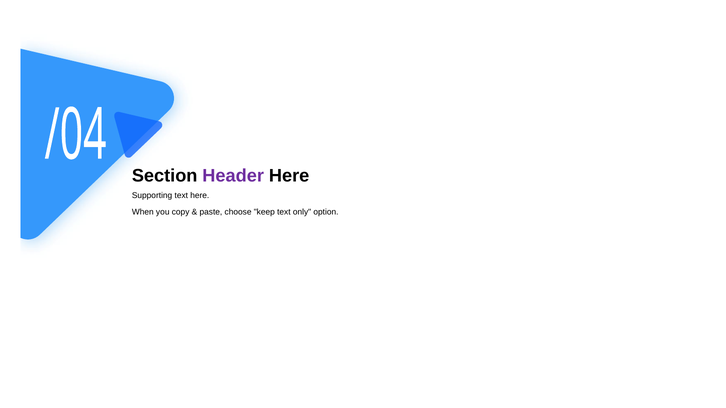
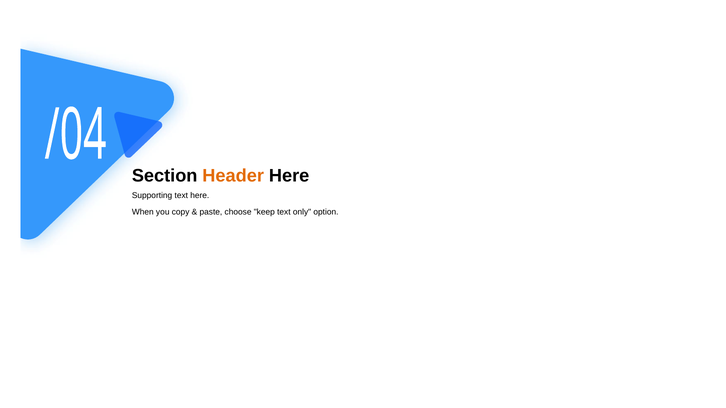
Header colour: purple -> orange
